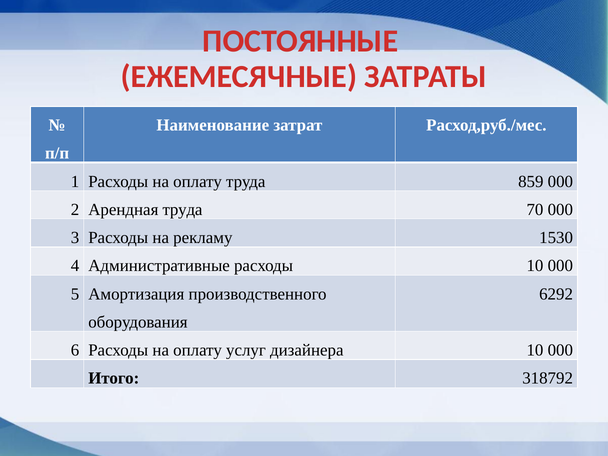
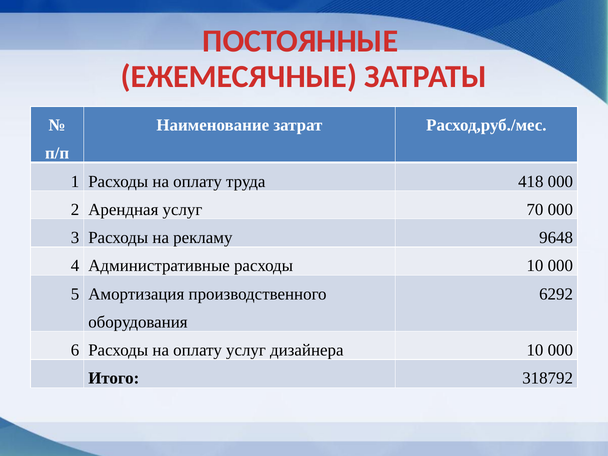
859: 859 -> 418
Арендная труда: труда -> услуг
1530: 1530 -> 9648
